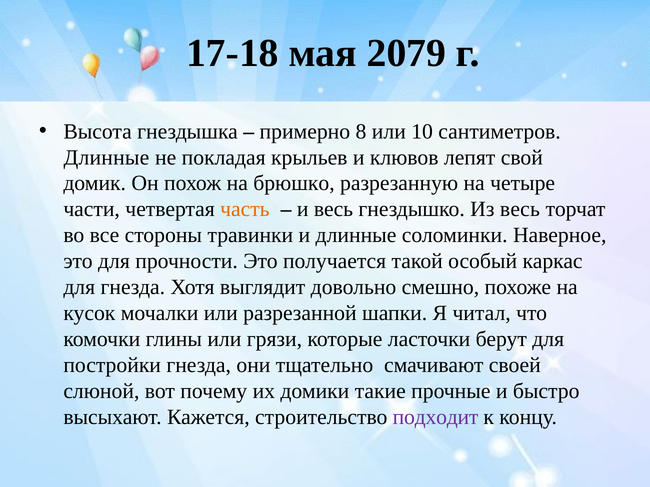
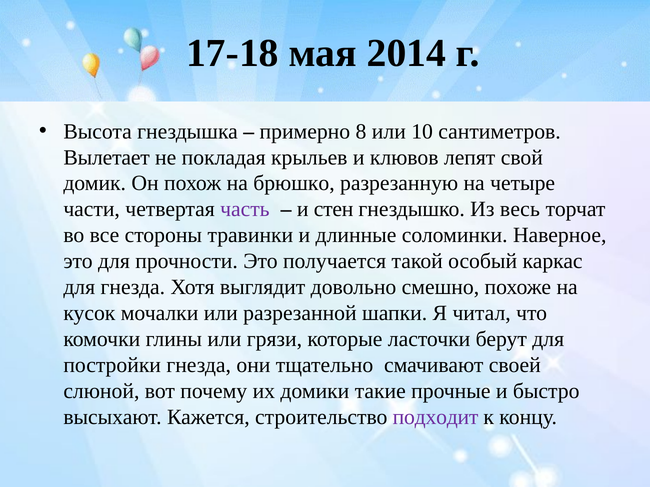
2079: 2079 -> 2014
Длинные at (106, 158): Длинные -> Вылетает
часть colour: orange -> purple
и весь: весь -> стен
